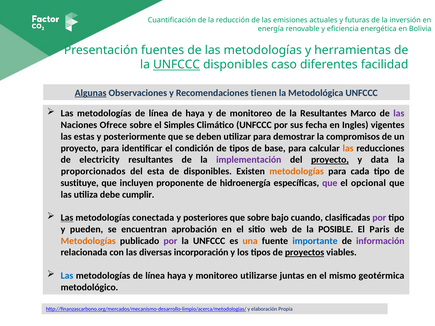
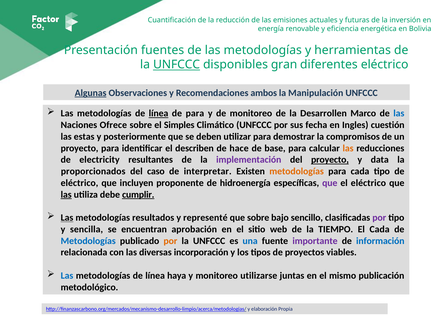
caso: caso -> gran
diferentes facilidad: facilidad -> eléctrico
tienen: tienen -> ambos
Metodológica: Metodológica -> Manipulación
línea at (159, 113) underline: none -> present
de haya: haya -> para
la Resultantes: Resultantes -> Desarrollen
las at (399, 113) colour: purple -> blue
vigentes: vigentes -> cuestión
condición: condición -> describen
de tipos: tipos -> hace
esta: esta -> caso
de disponibles: disponibles -> interpretar
sustituye at (80, 183): sustituye -> eléctrico
el opcional: opcional -> eléctrico
las at (66, 195) underline: none -> present
cumplir underline: none -> present
conectada: conectada -> resultados
posteriores: posteriores -> representé
cuando: cuando -> sencillo
pueden: pueden -> sencilla
POSIBLE: POSIBLE -> TIEMPO
El Paris: Paris -> Cada
Metodologías at (88, 241) colour: orange -> blue
por at (170, 241) colour: purple -> orange
una colour: orange -> blue
importante colour: blue -> purple
información colour: purple -> blue
proyectos underline: present -> none
geotérmica: geotérmica -> publicación
